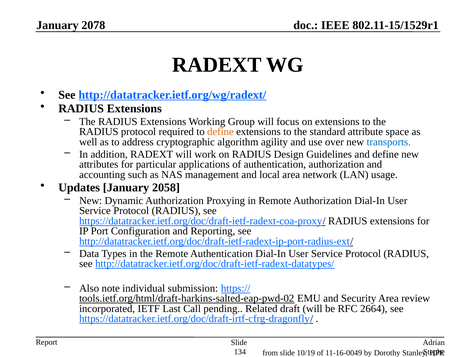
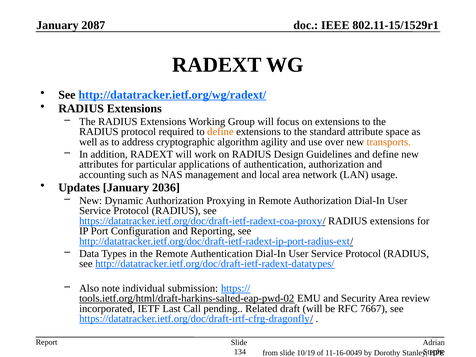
2078: 2078 -> 2087
transports colour: blue -> orange
2058: 2058 -> 2036
2664: 2664 -> 7667
